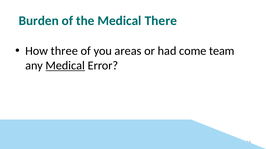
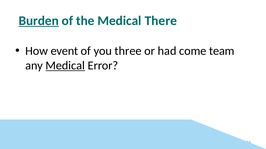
Burden underline: none -> present
three: three -> event
areas: areas -> three
